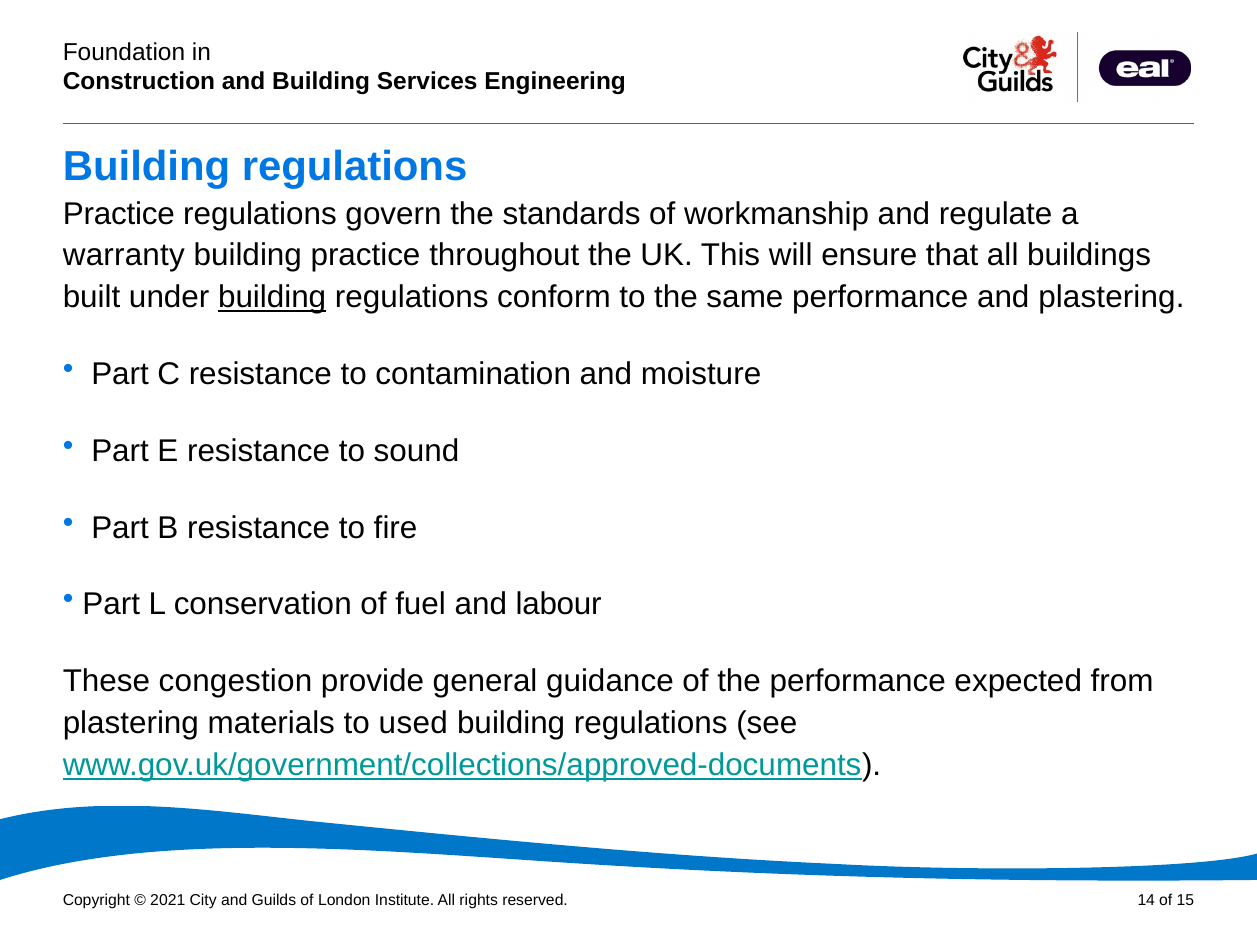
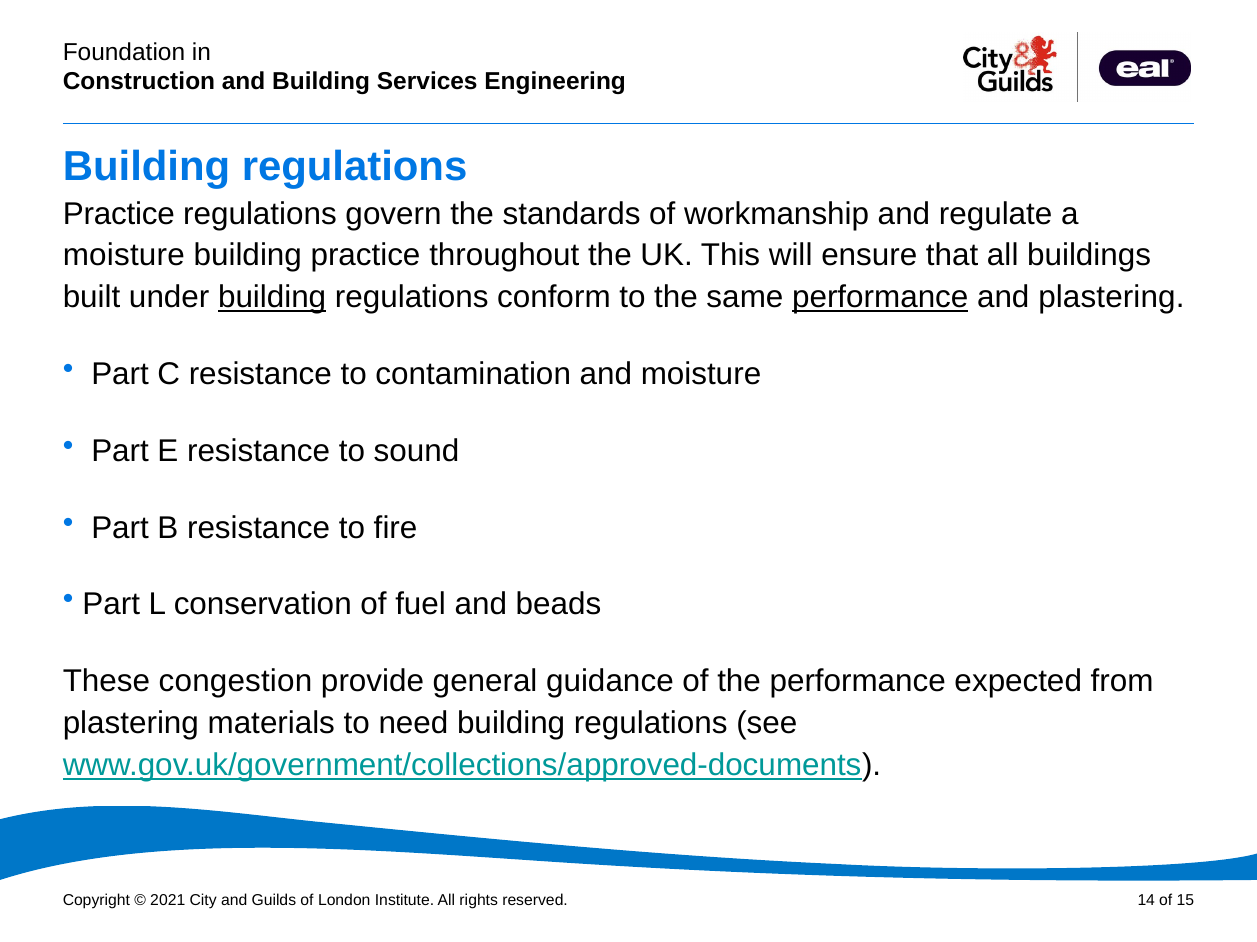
warranty at (124, 256): warranty -> moisture
performance at (880, 298) underline: none -> present
labour: labour -> beads
used: used -> need
